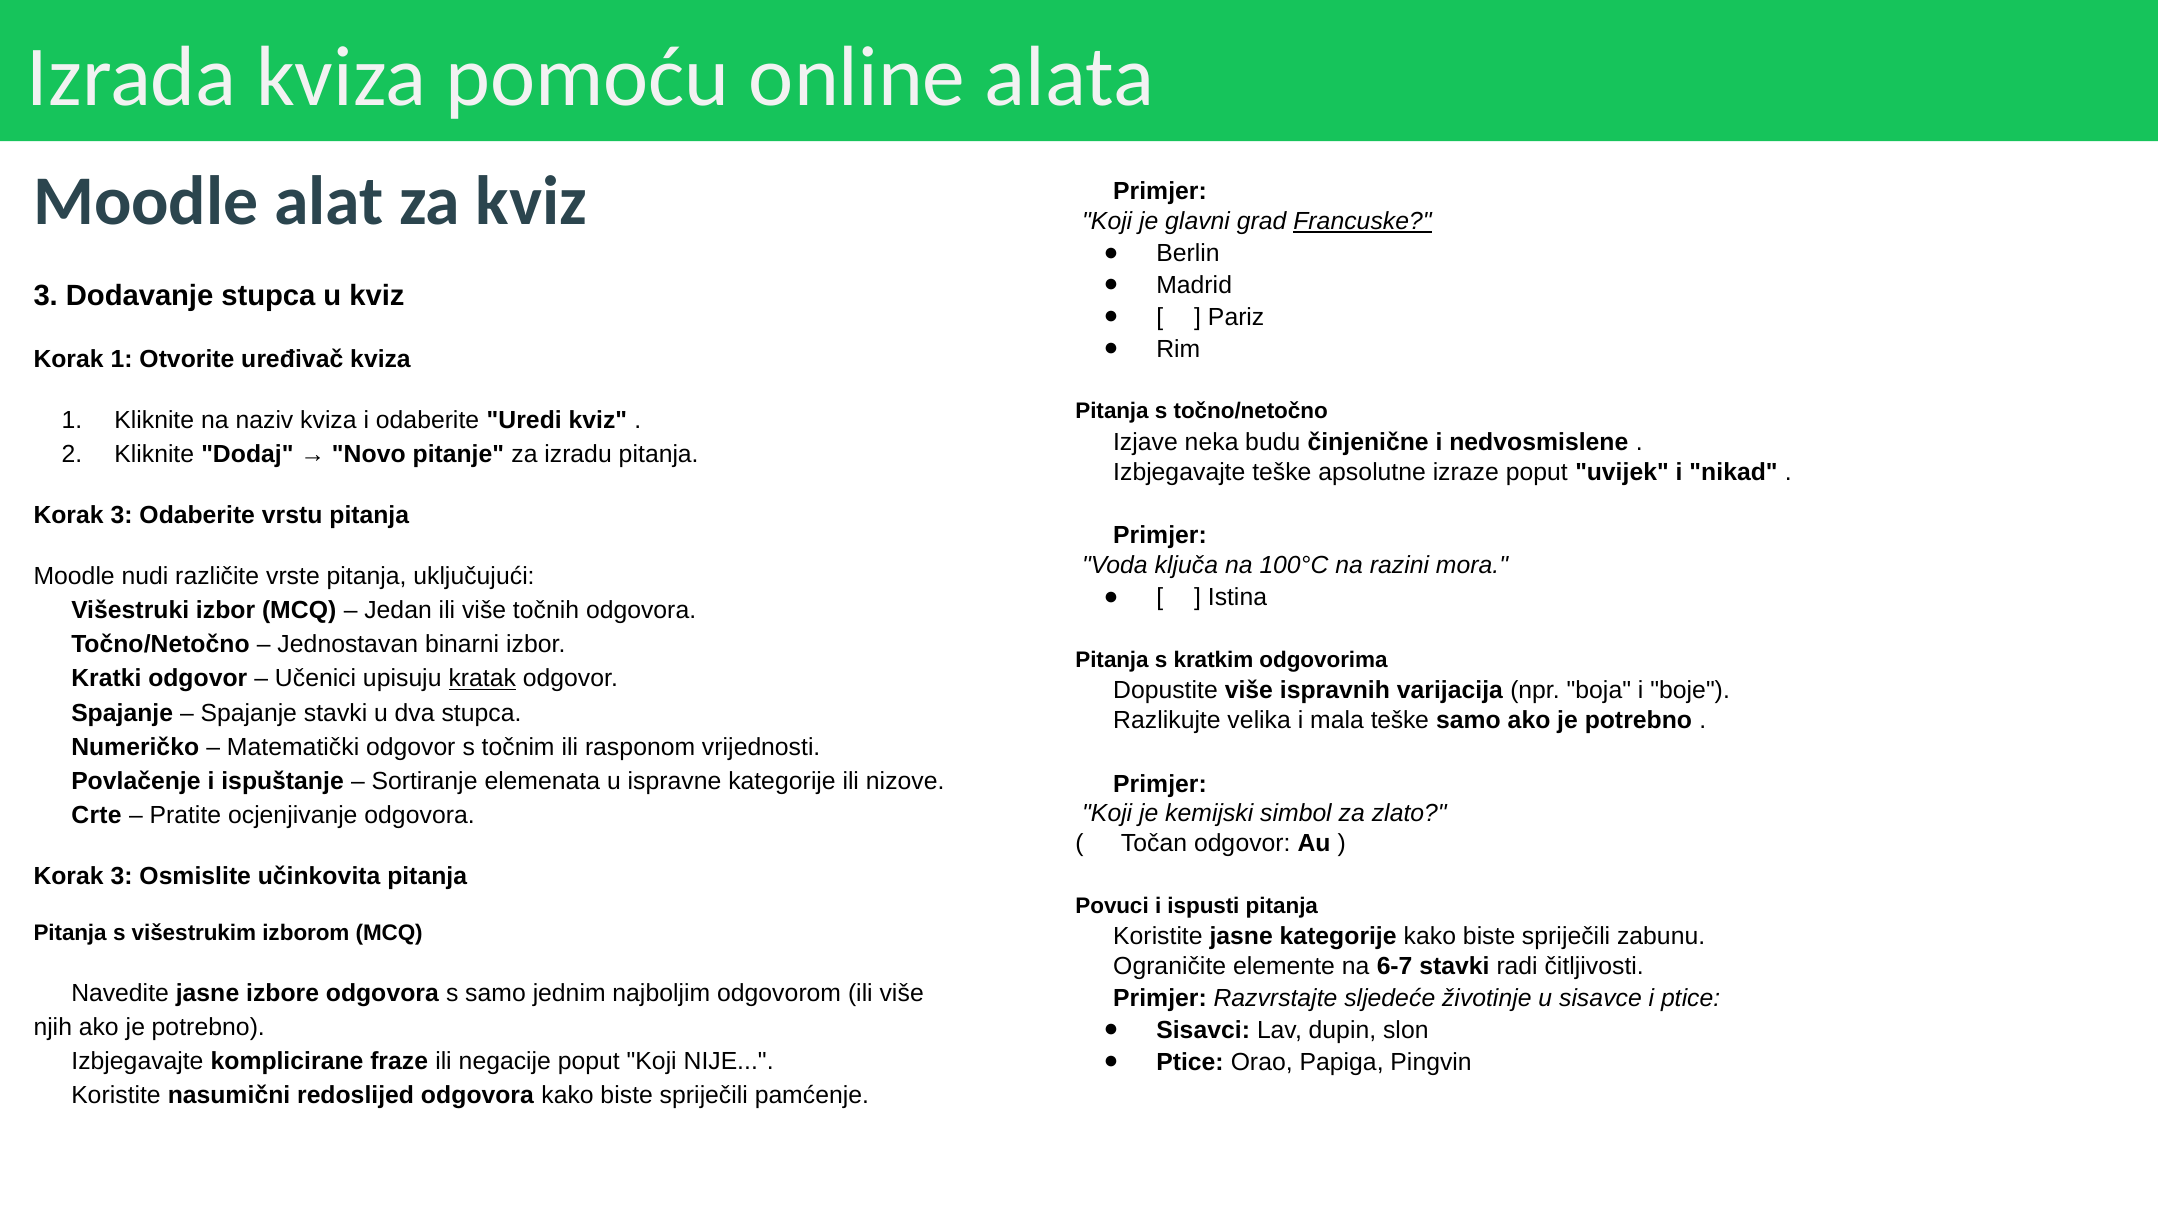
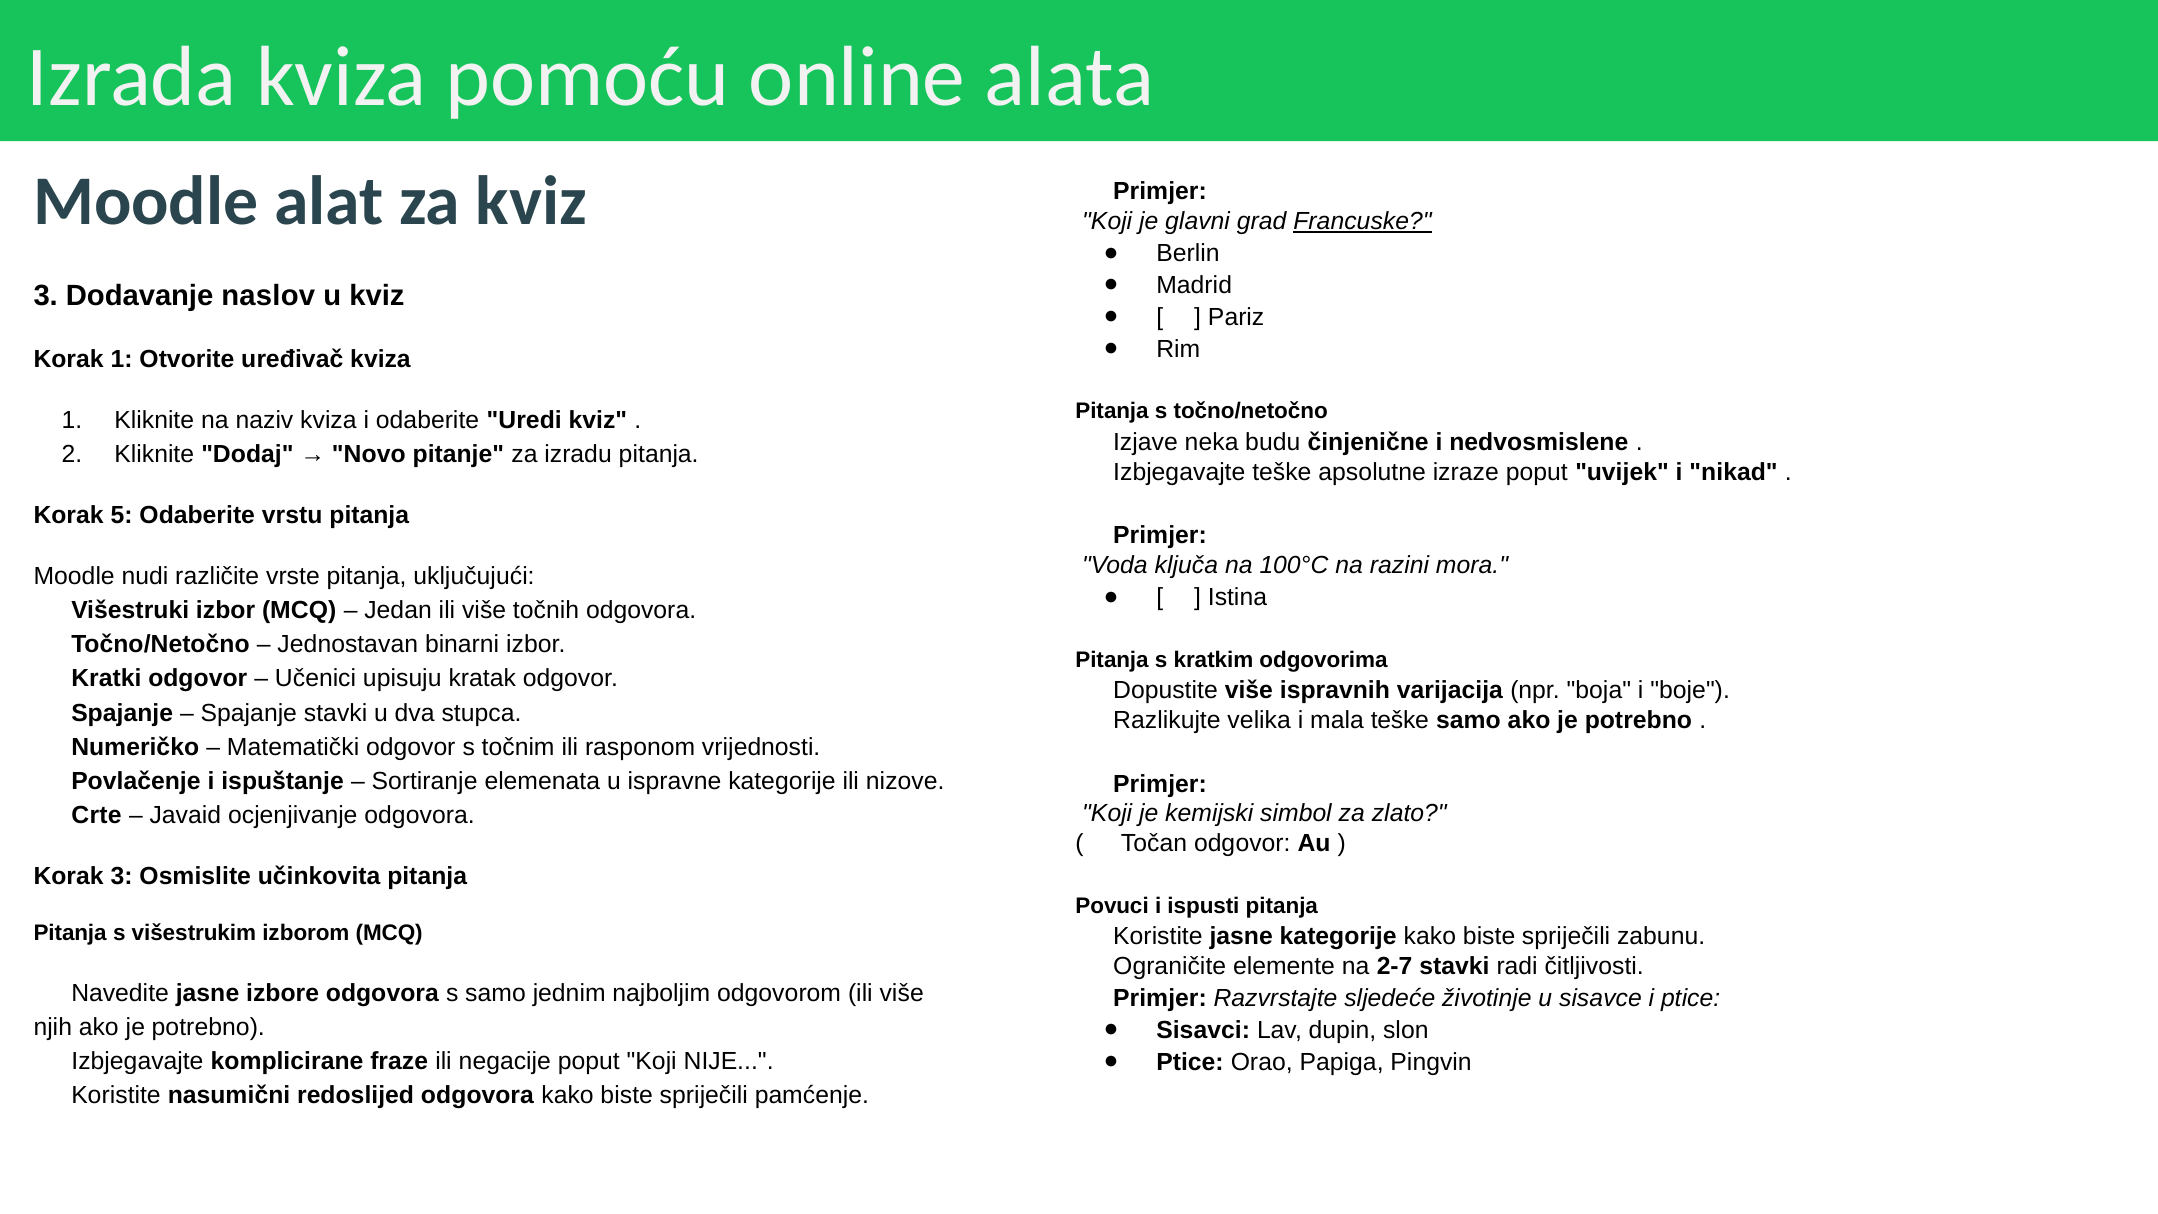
Dodavanje stupca: stupca -> naslov
3 at (122, 515): 3 -> 5
kratak underline: present -> none
Pratite: Pratite -> Javaid
6-7: 6-7 -> 2-7
